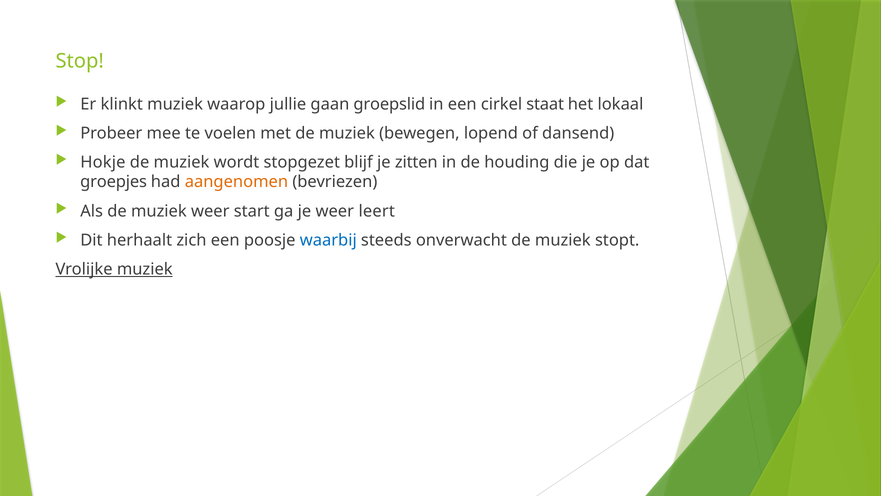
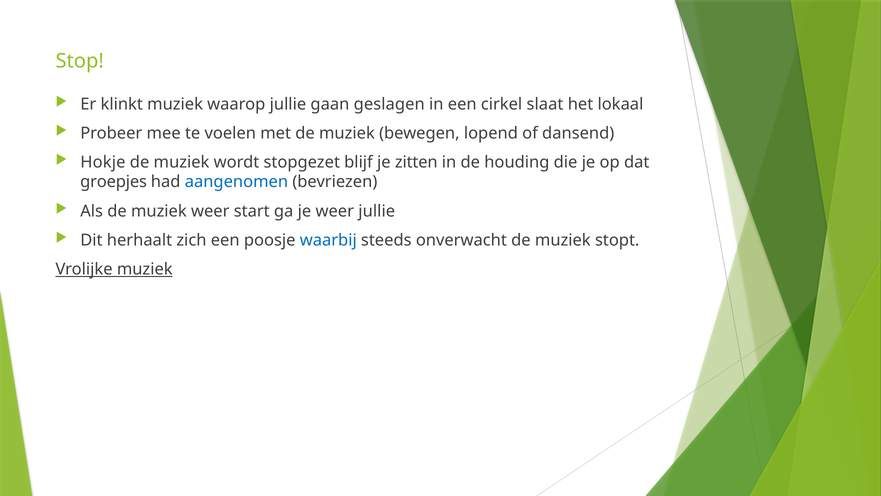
groepslid: groepslid -> geslagen
staat: staat -> slaat
aangenomen colour: orange -> blue
weer leert: leert -> jullie
